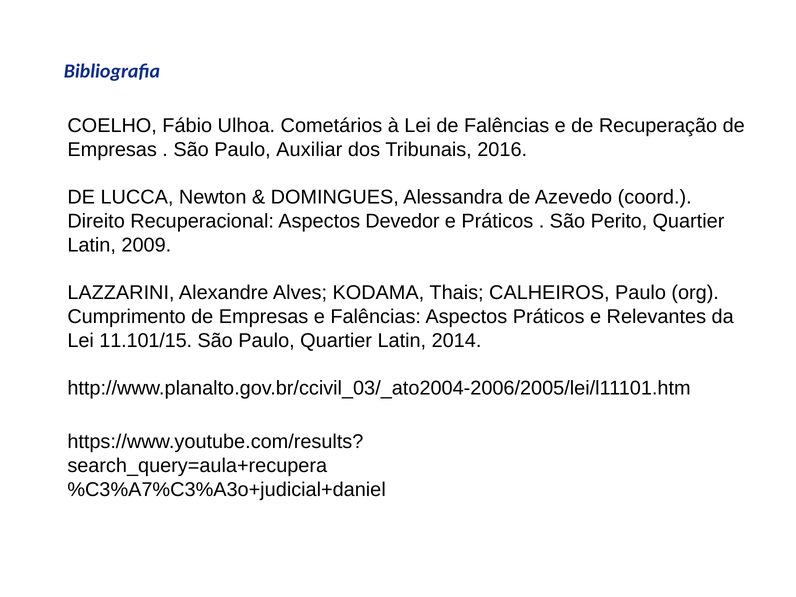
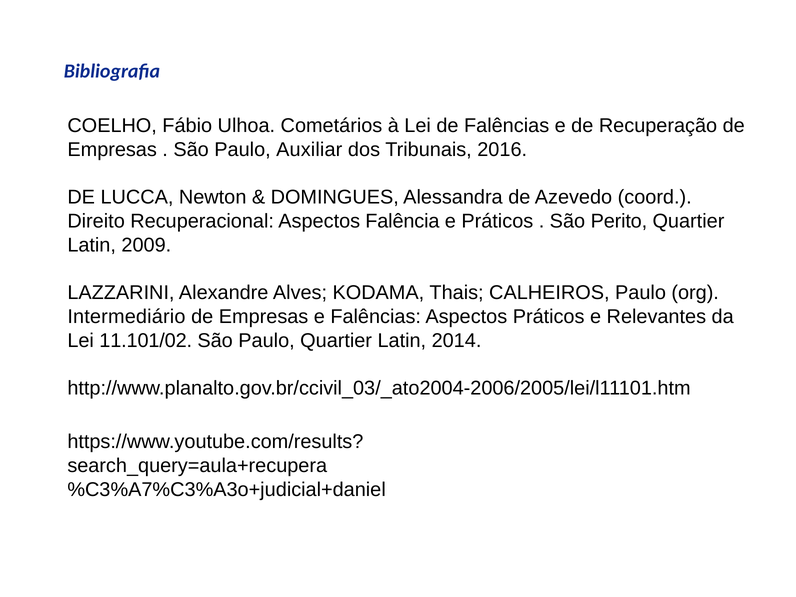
Aspectos Devedor: Devedor -> Falência
Cumprimento: Cumprimento -> Intermediário
11.101/15: 11.101/15 -> 11.101/02
